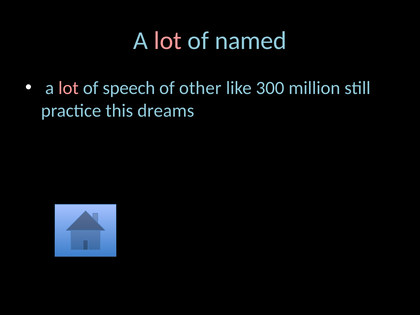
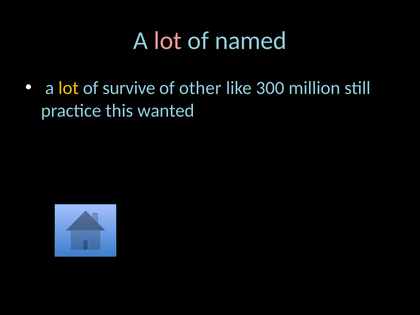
lot at (68, 88) colour: pink -> yellow
speech: speech -> survive
dreams: dreams -> wanted
